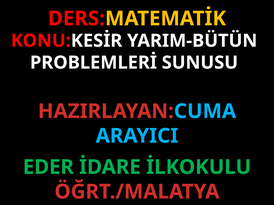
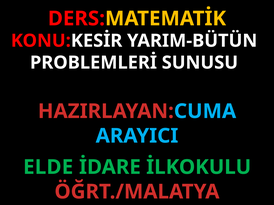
EDER: EDER -> ELDE
